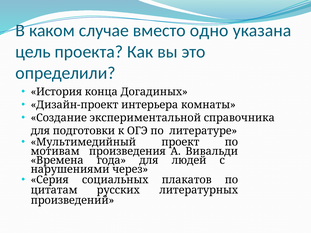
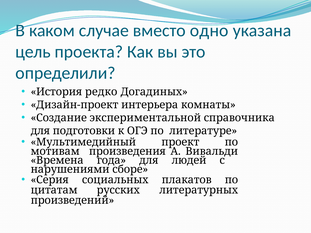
конца: конца -> редко
через: через -> сборе
